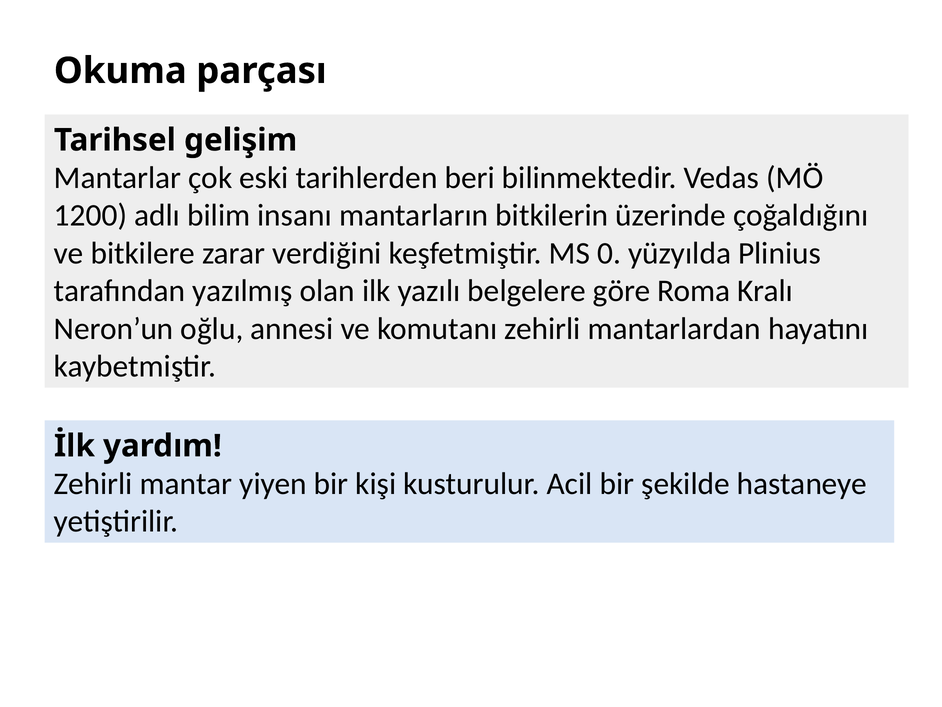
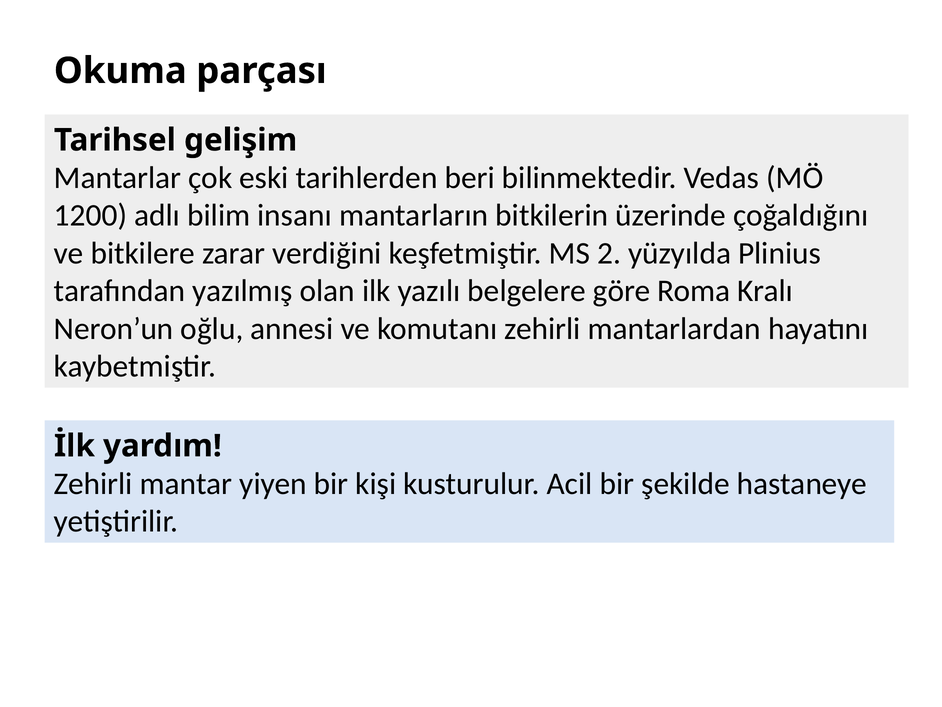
0: 0 -> 2
